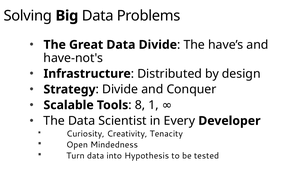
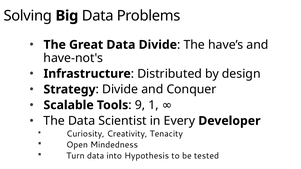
8: 8 -> 9
